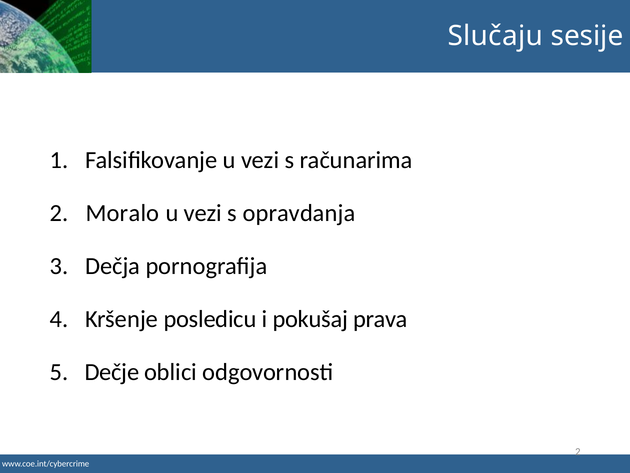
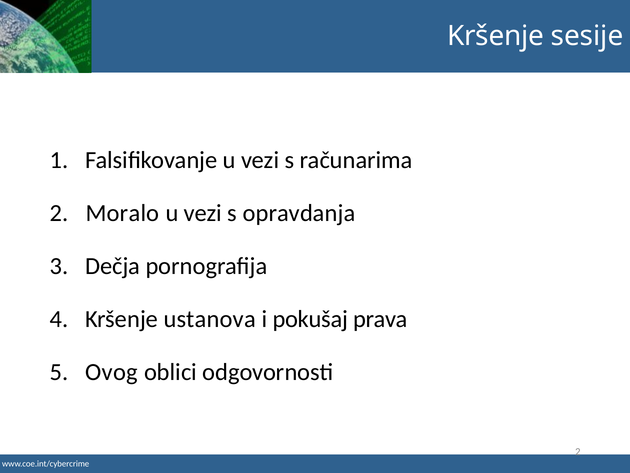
Slučaju at (495, 36): Slučaju -> Kršenje
posledicu: posledicu -> ustanova
Dečje: Dečje -> Ovog
